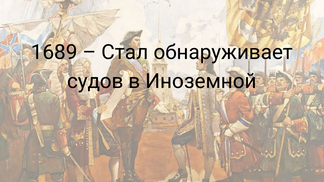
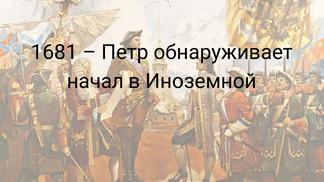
1689: 1689 -> 1681
Стал: Стал -> Петр
судов: судов -> начал
